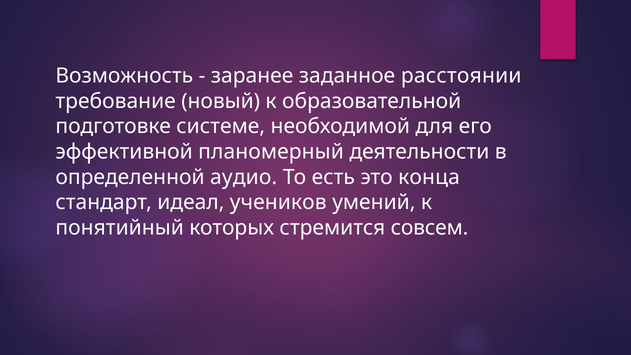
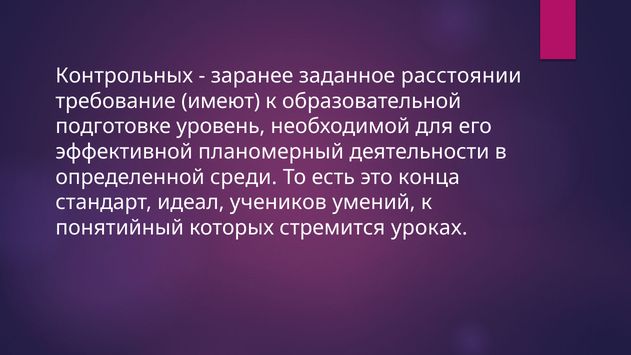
Возможность: Возможность -> Контрольных
новый: новый -> имеют
системе: системе -> уровень
аудио: аудио -> среди
совсем: совсем -> уроках
